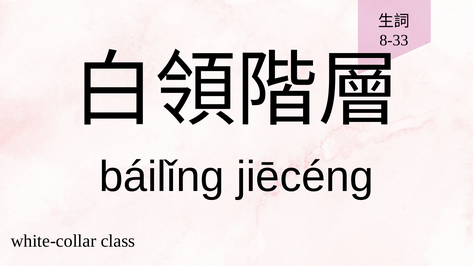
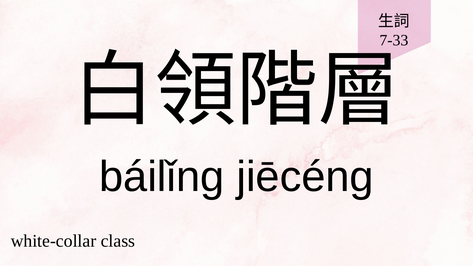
8-33: 8-33 -> 7-33
